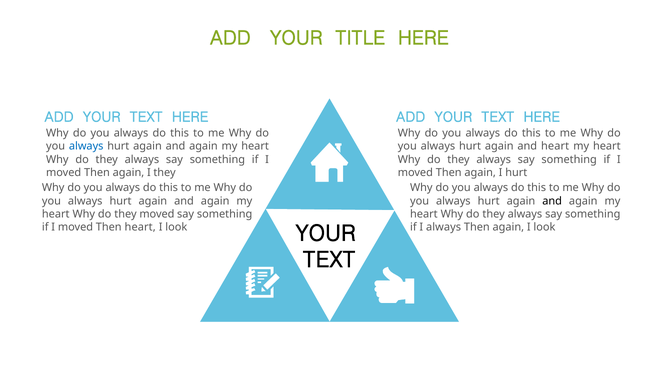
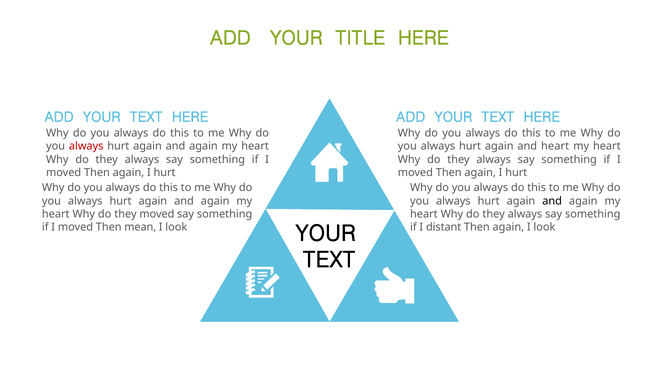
always at (86, 146) colour: blue -> red
they at (165, 172): they -> hurt
Then heart: heart -> mean
I always: always -> distant
